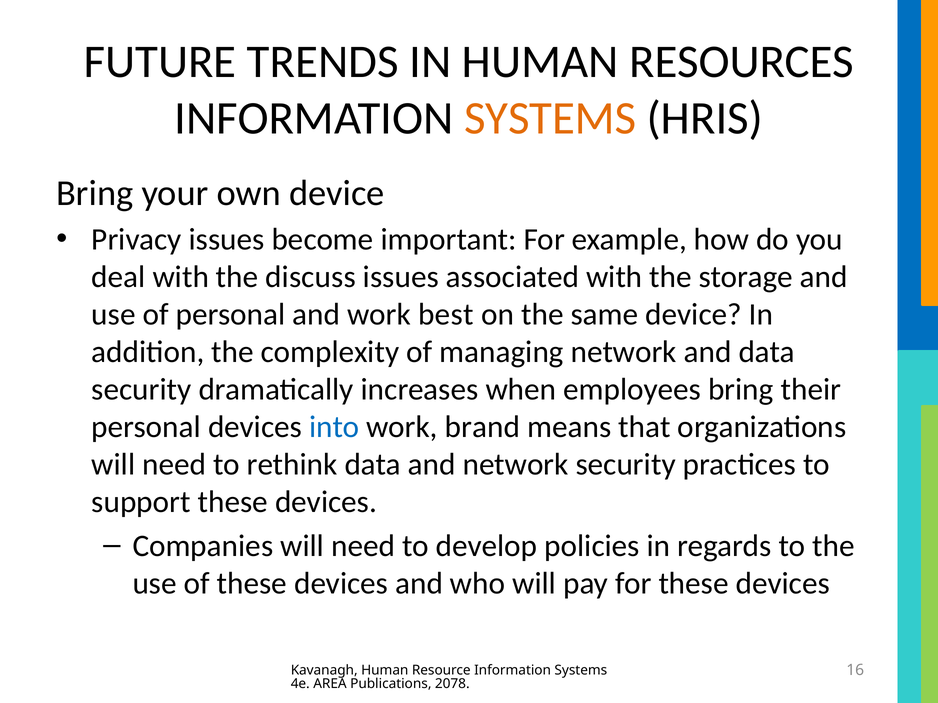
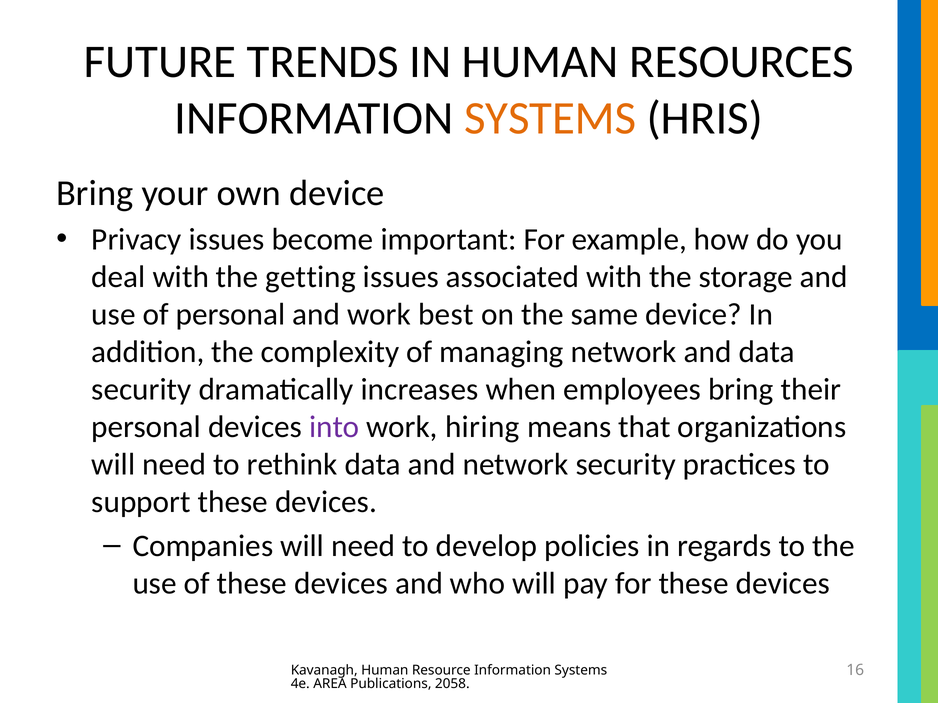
discuss: discuss -> getting
into colour: blue -> purple
brand: brand -> hiring
2078: 2078 -> 2058
